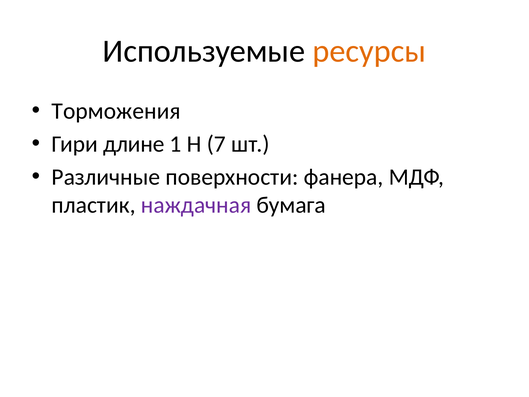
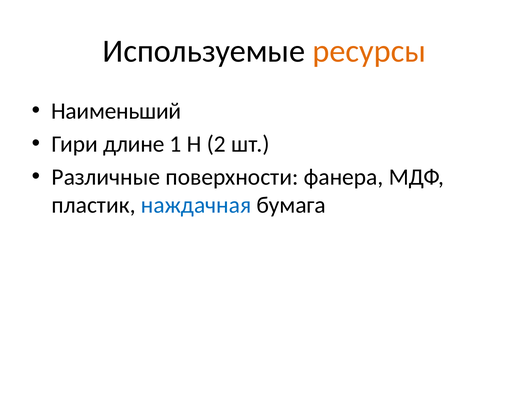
Торможения: Торможения -> Наименьший
7: 7 -> 2
наждачная colour: purple -> blue
